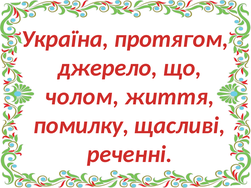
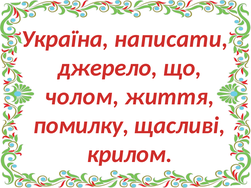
протягом: протягом -> написати
реченні: реченні -> крилом
